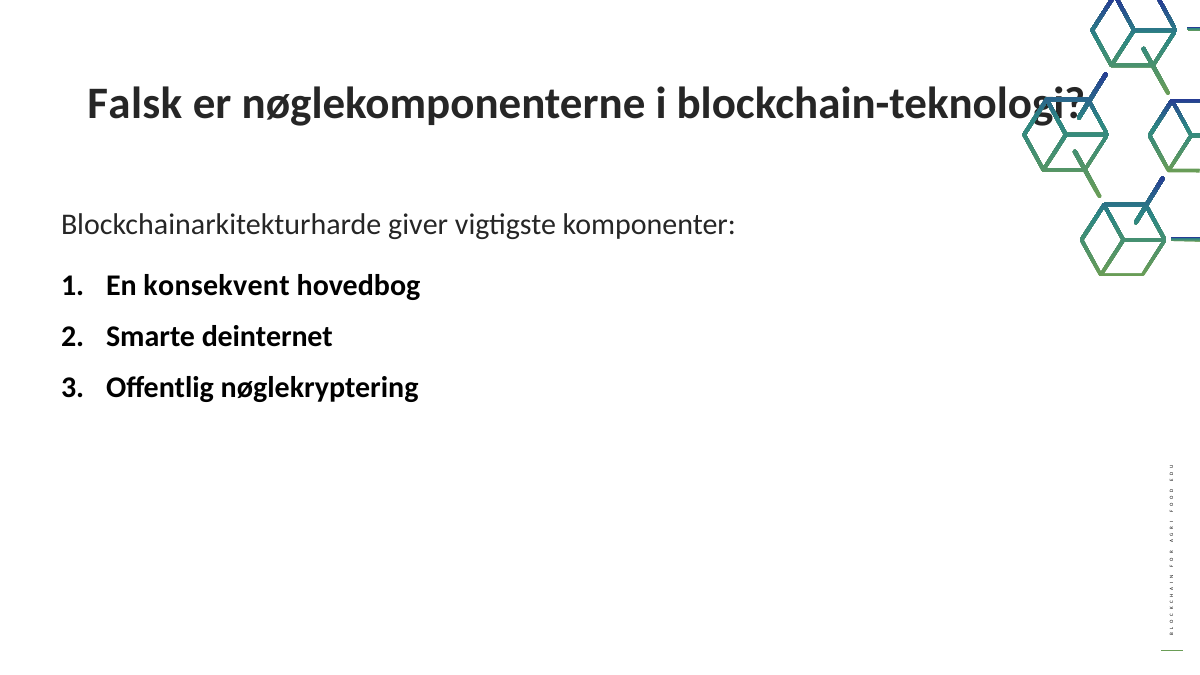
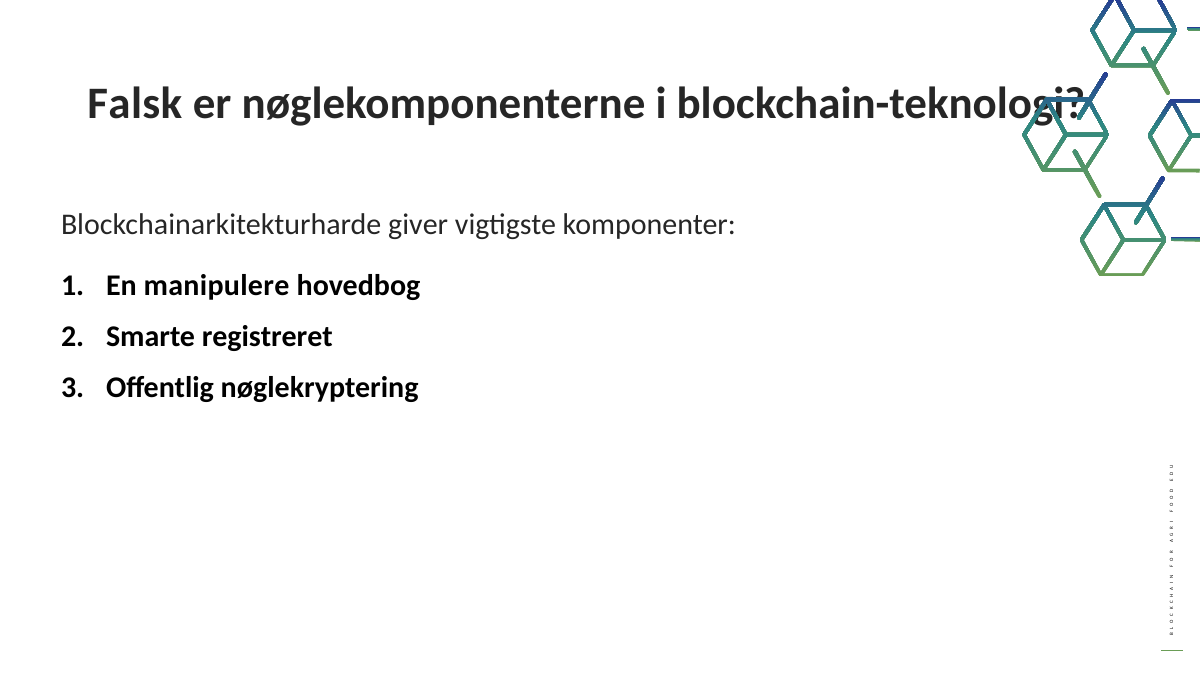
konsekvent: konsekvent -> manipulere
deinternet: deinternet -> registreret
